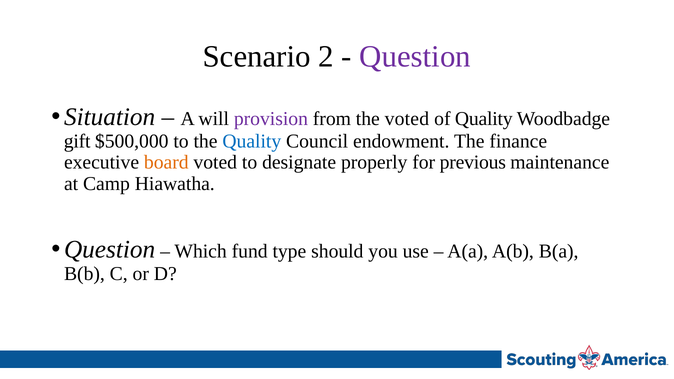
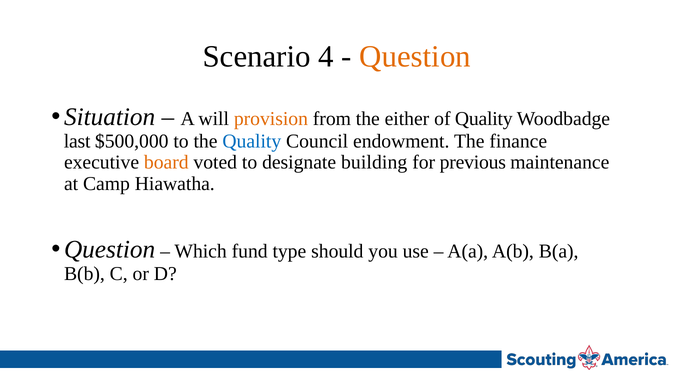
2: 2 -> 4
Question at (415, 57) colour: purple -> orange
provision colour: purple -> orange
the voted: voted -> either
gift: gift -> last
properly: properly -> building
